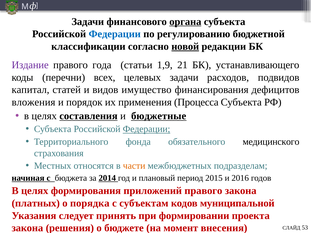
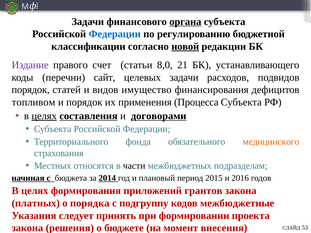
года: года -> счет
1,9: 1,9 -> 8,0
всех: всех -> сайт
капитал at (31, 90): капитал -> порядок
вложения: вложения -> топливом
целях at (44, 116) underline: none -> present
бюджетные: бюджетные -> договорами
Федерации at (147, 129) underline: present -> none
медицинского colour: black -> orange
части colour: orange -> black
приложений правого: правого -> грантов
субъектам: субъектам -> подгруппу
муниципальной: муниципальной -> межбюджетные
